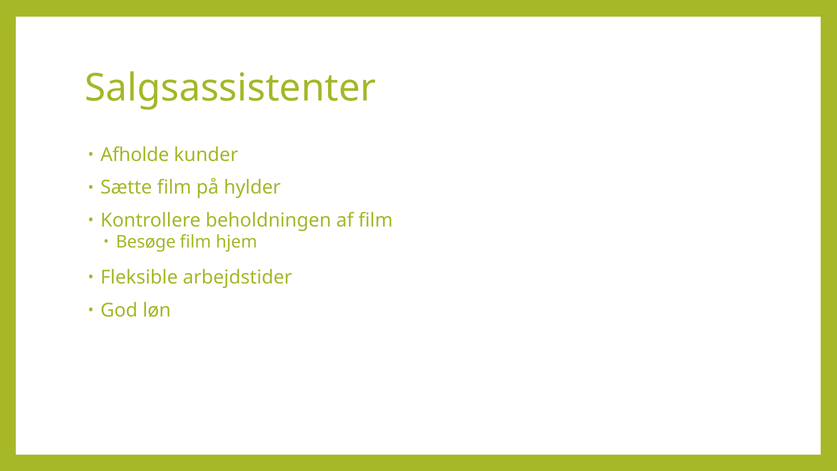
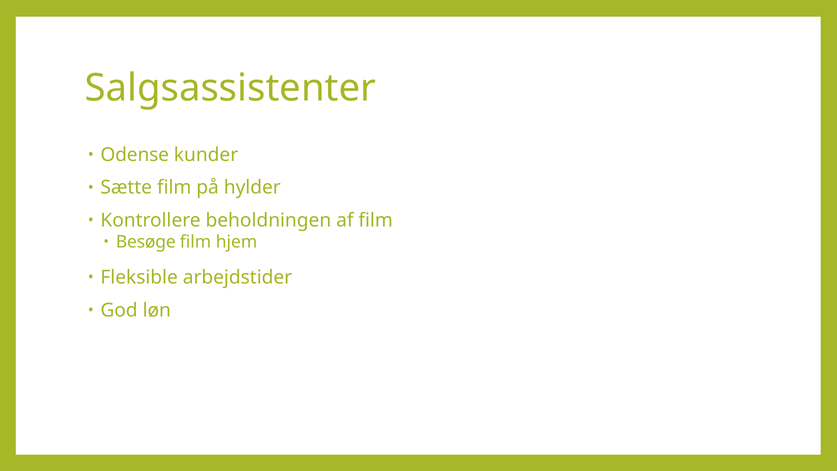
Afholde: Afholde -> Odense
